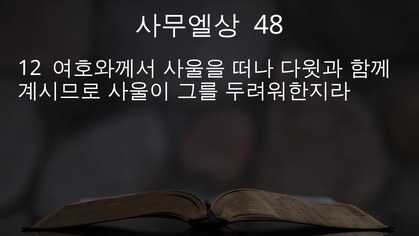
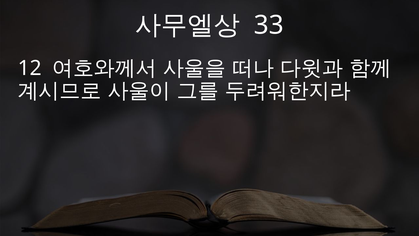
48: 48 -> 33
